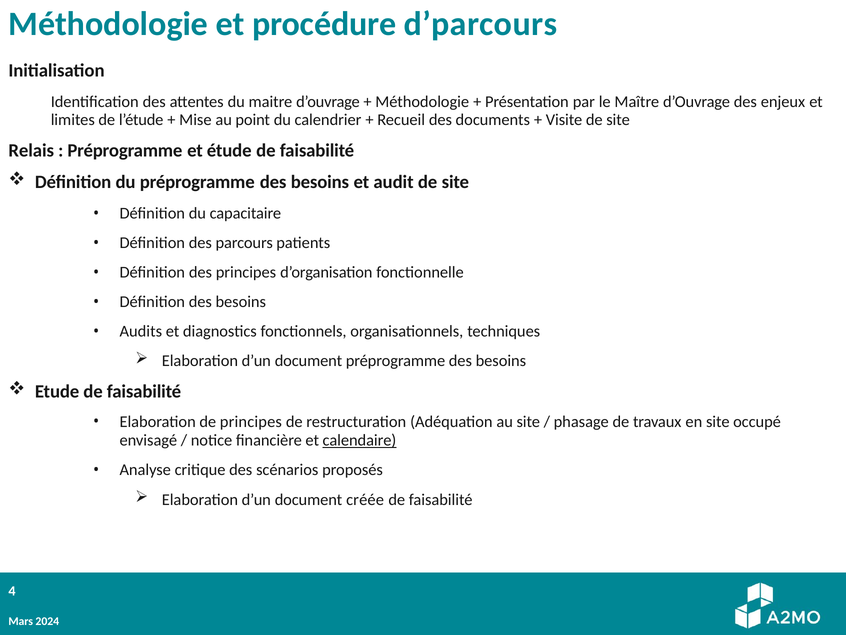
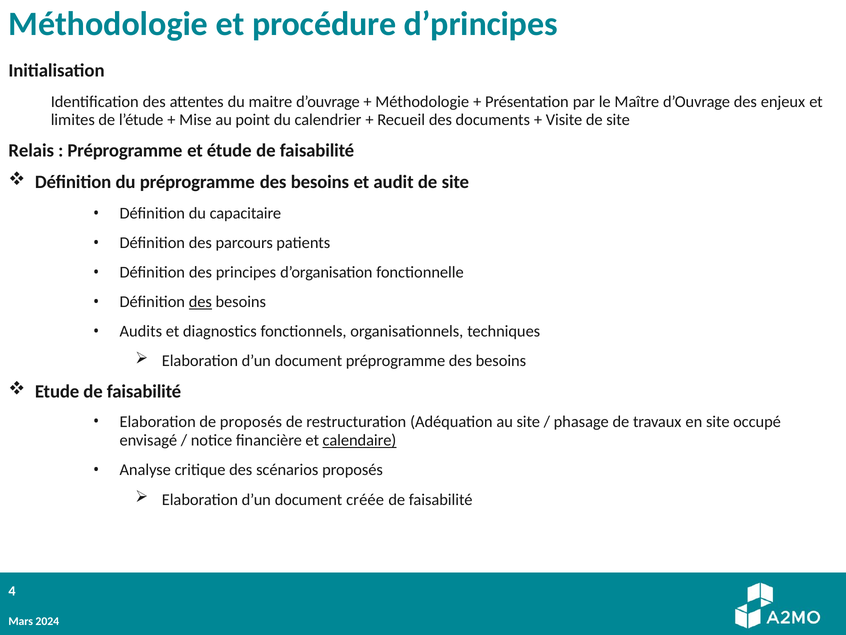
d’parcours: d’parcours -> d’principes
des at (200, 302) underline: none -> present
de principes: principes -> proposés
